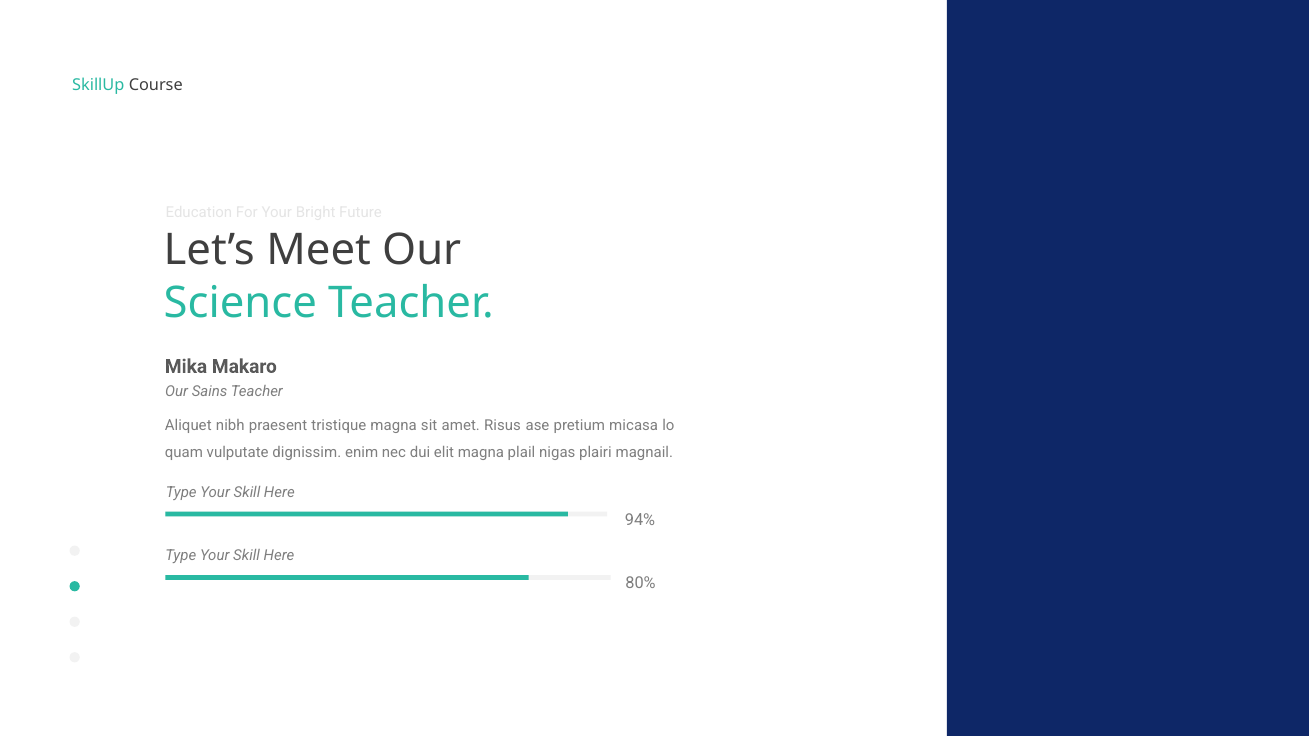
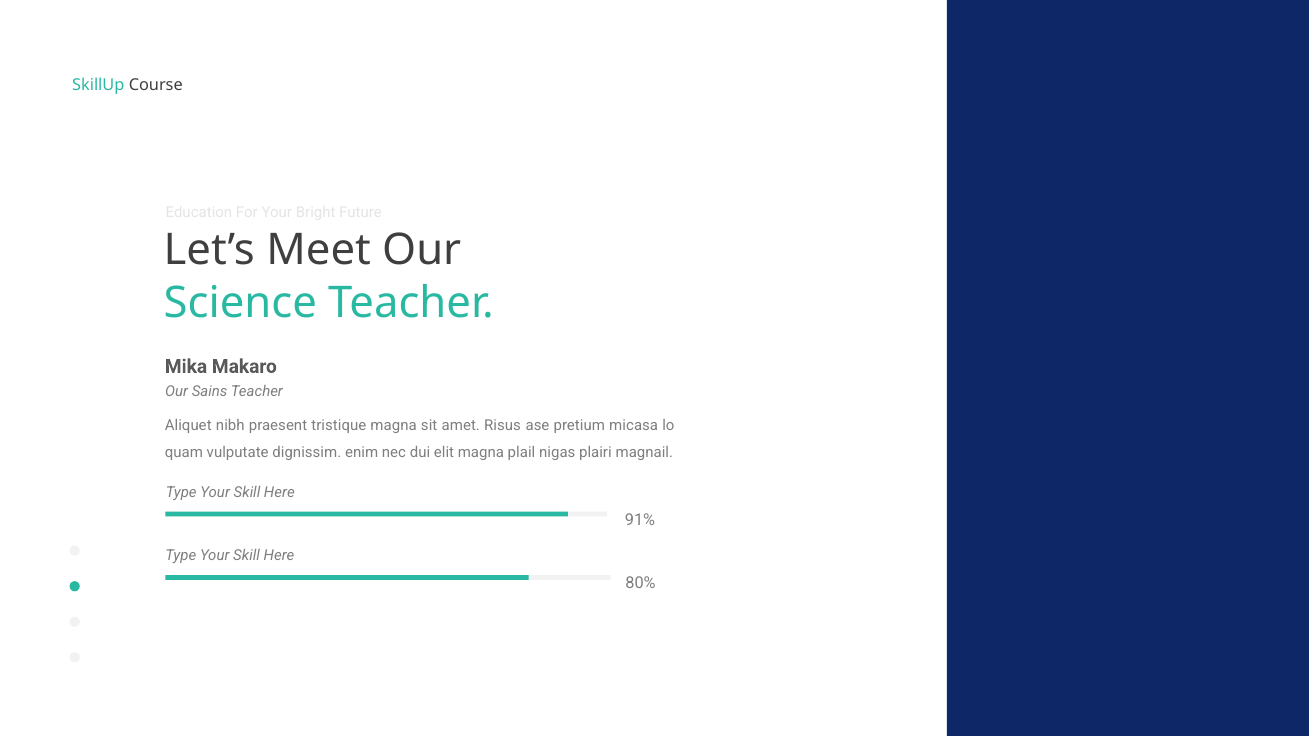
94%: 94% -> 91%
